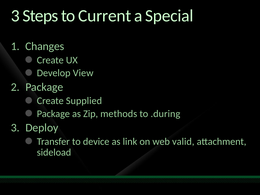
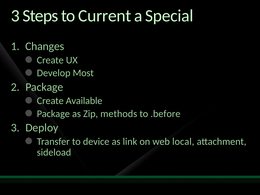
View: View -> Most
Supplied: Supplied -> Available
.during: .during -> .before
valid: valid -> local
